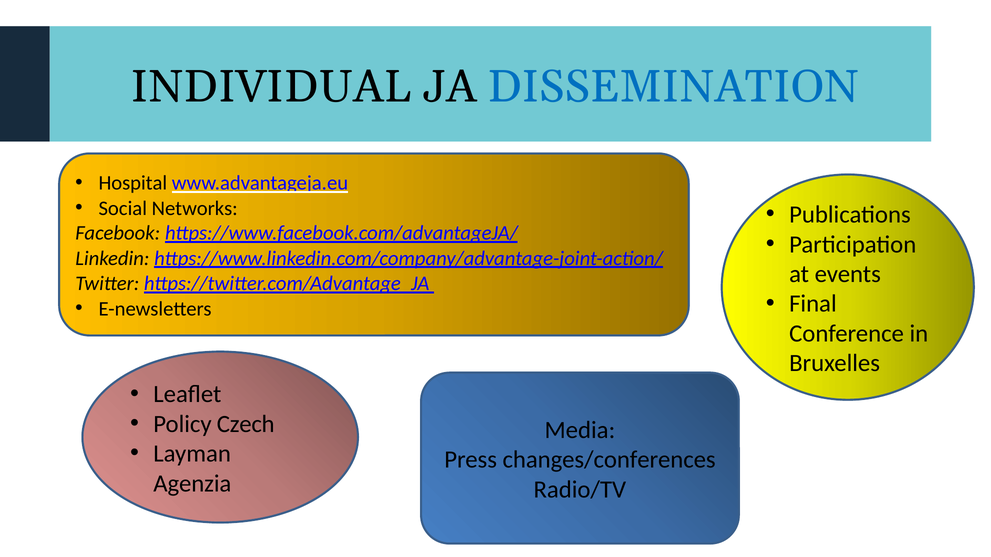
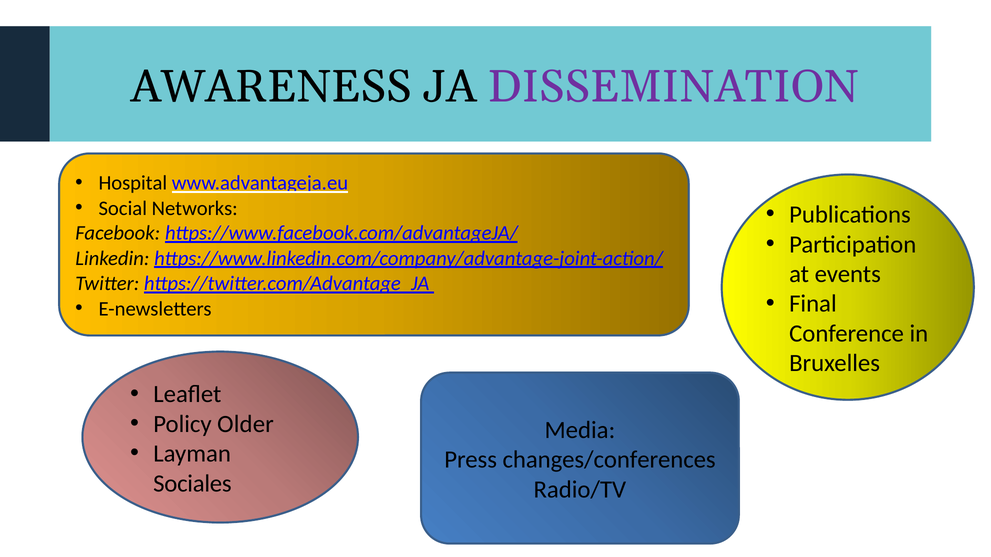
INDIVIDUAL: INDIVIDUAL -> AWARENESS
DISSEMINATION colour: blue -> purple
Czech: Czech -> Older
Agenzia: Agenzia -> Sociales
